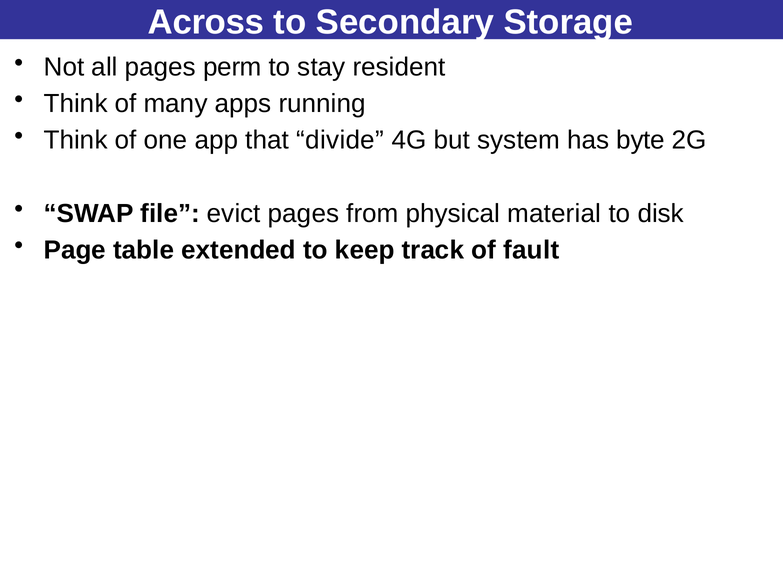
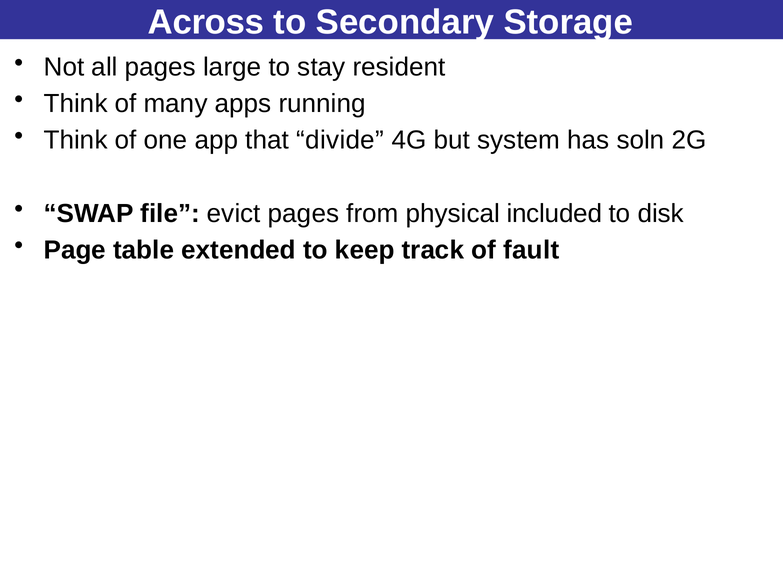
perm: perm -> large
byte: byte -> soln
material: material -> included
